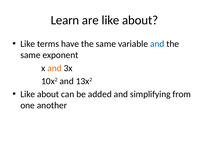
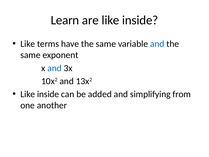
are like about: about -> inside
and at (55, 68) colour: orange -> blue
about at (48, 94): about -> inside
